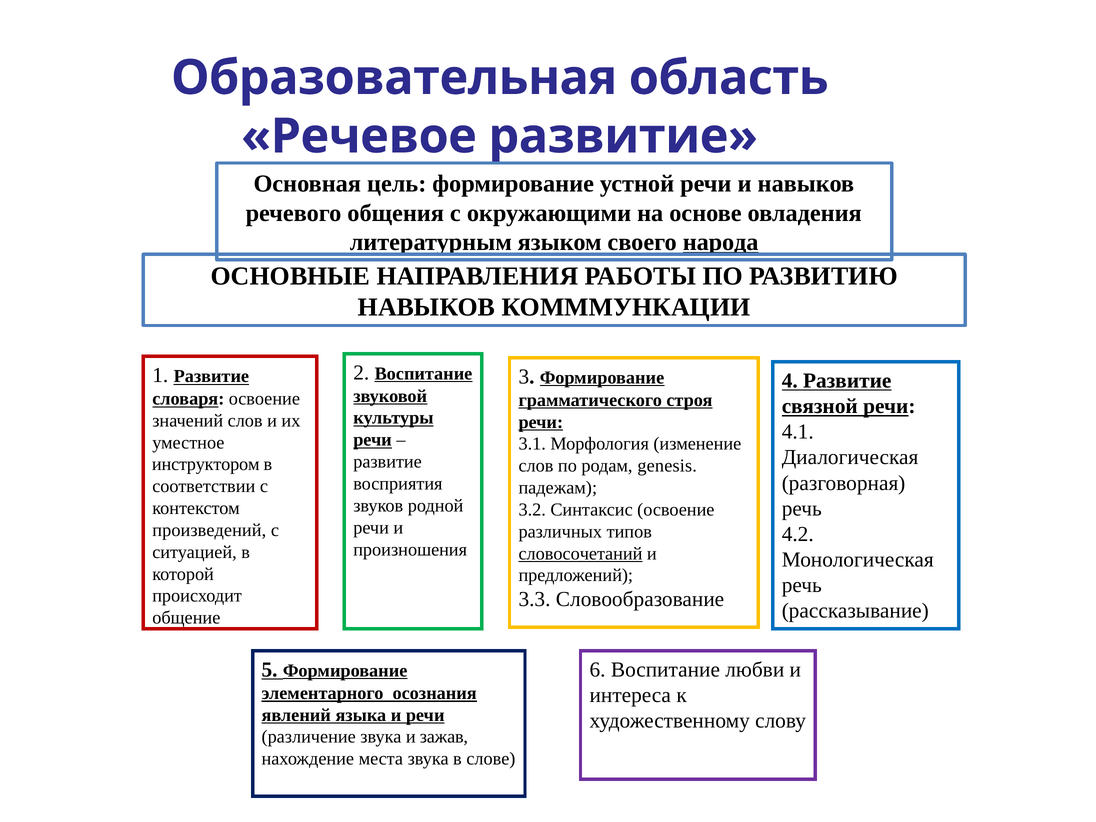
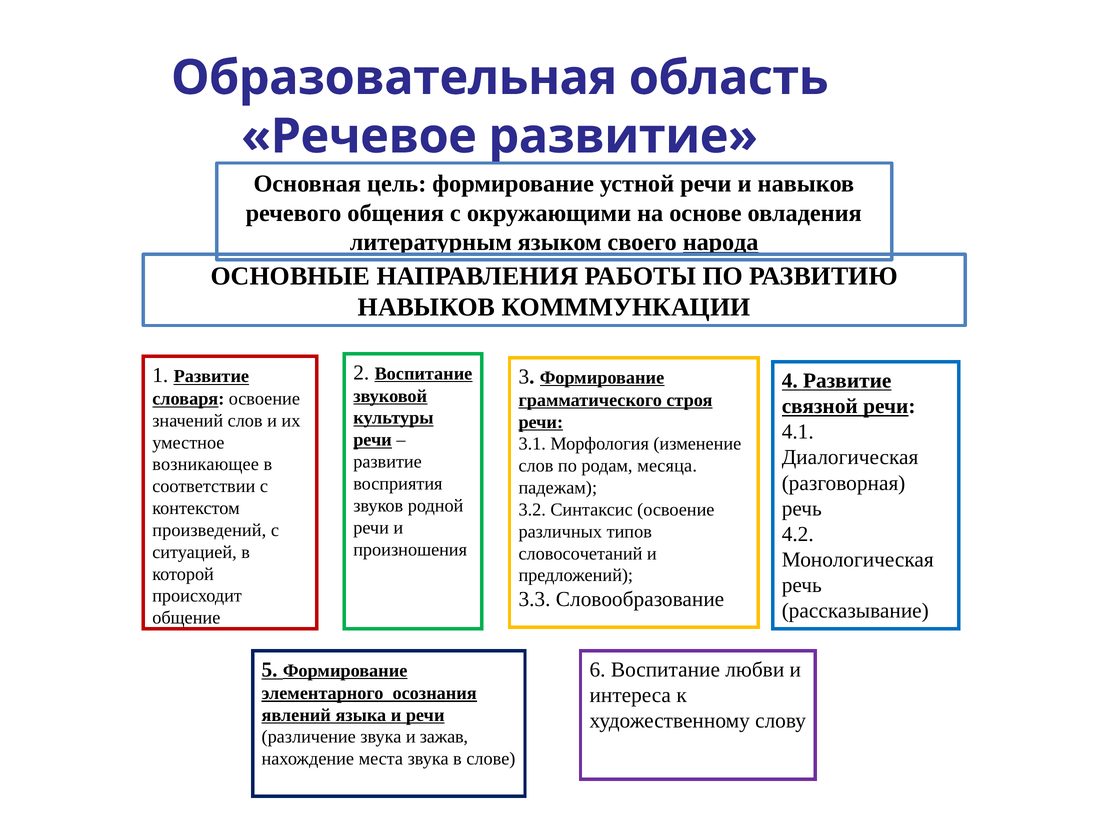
инструктором: инструктором -> возникающее
genesis: genesis -> месяца
словосочетаний underline: present -> none
